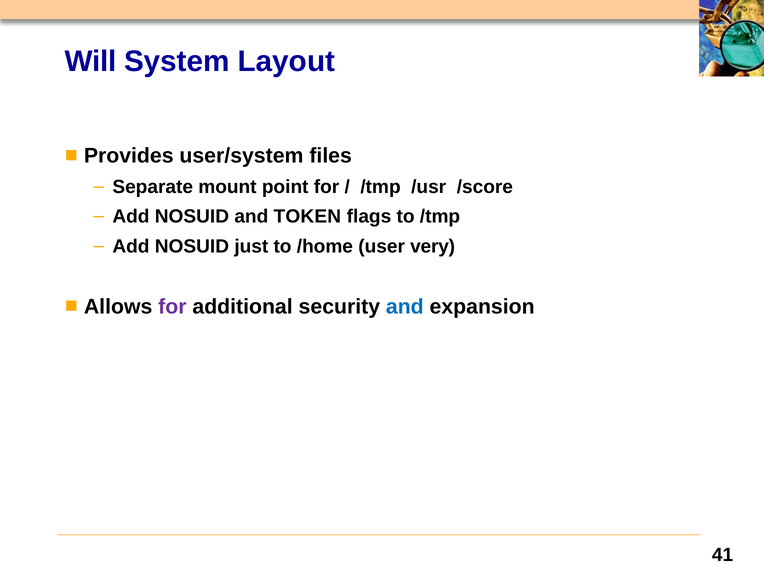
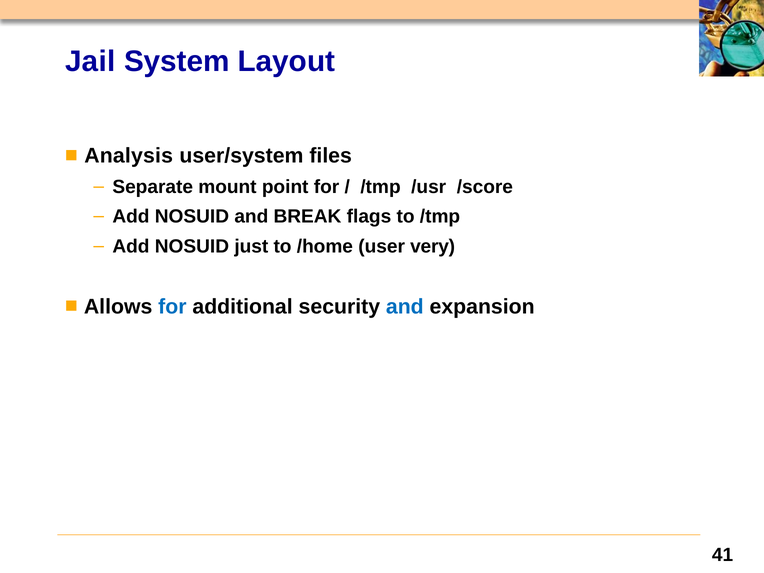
Will: Will -> Jail
Provides: Provides -> Analysis
TOKEN: TOKEN -> BREAK
for at (172, 307) colour: purple -> blue
